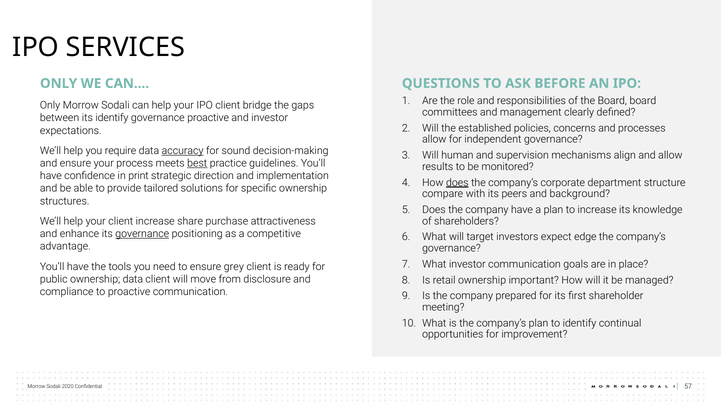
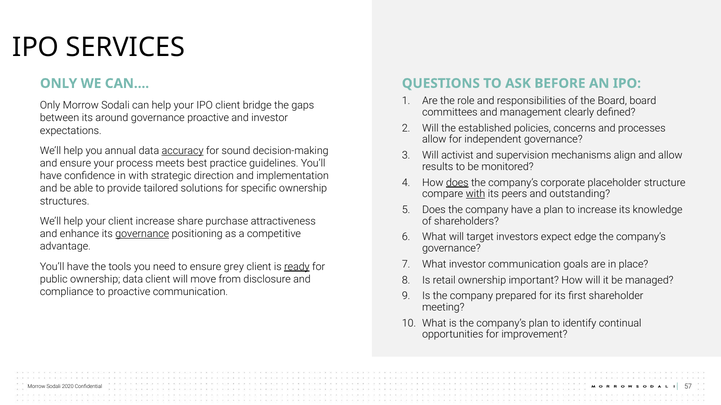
its identify: identify -> around
require: require -> annual
human: human -> activist
best underline: present -> none
in print: print -> with
department: department -> placeholder
with at (475, 194) underline: none -> present
background: background -> outstanding
ready underline: none -> present
